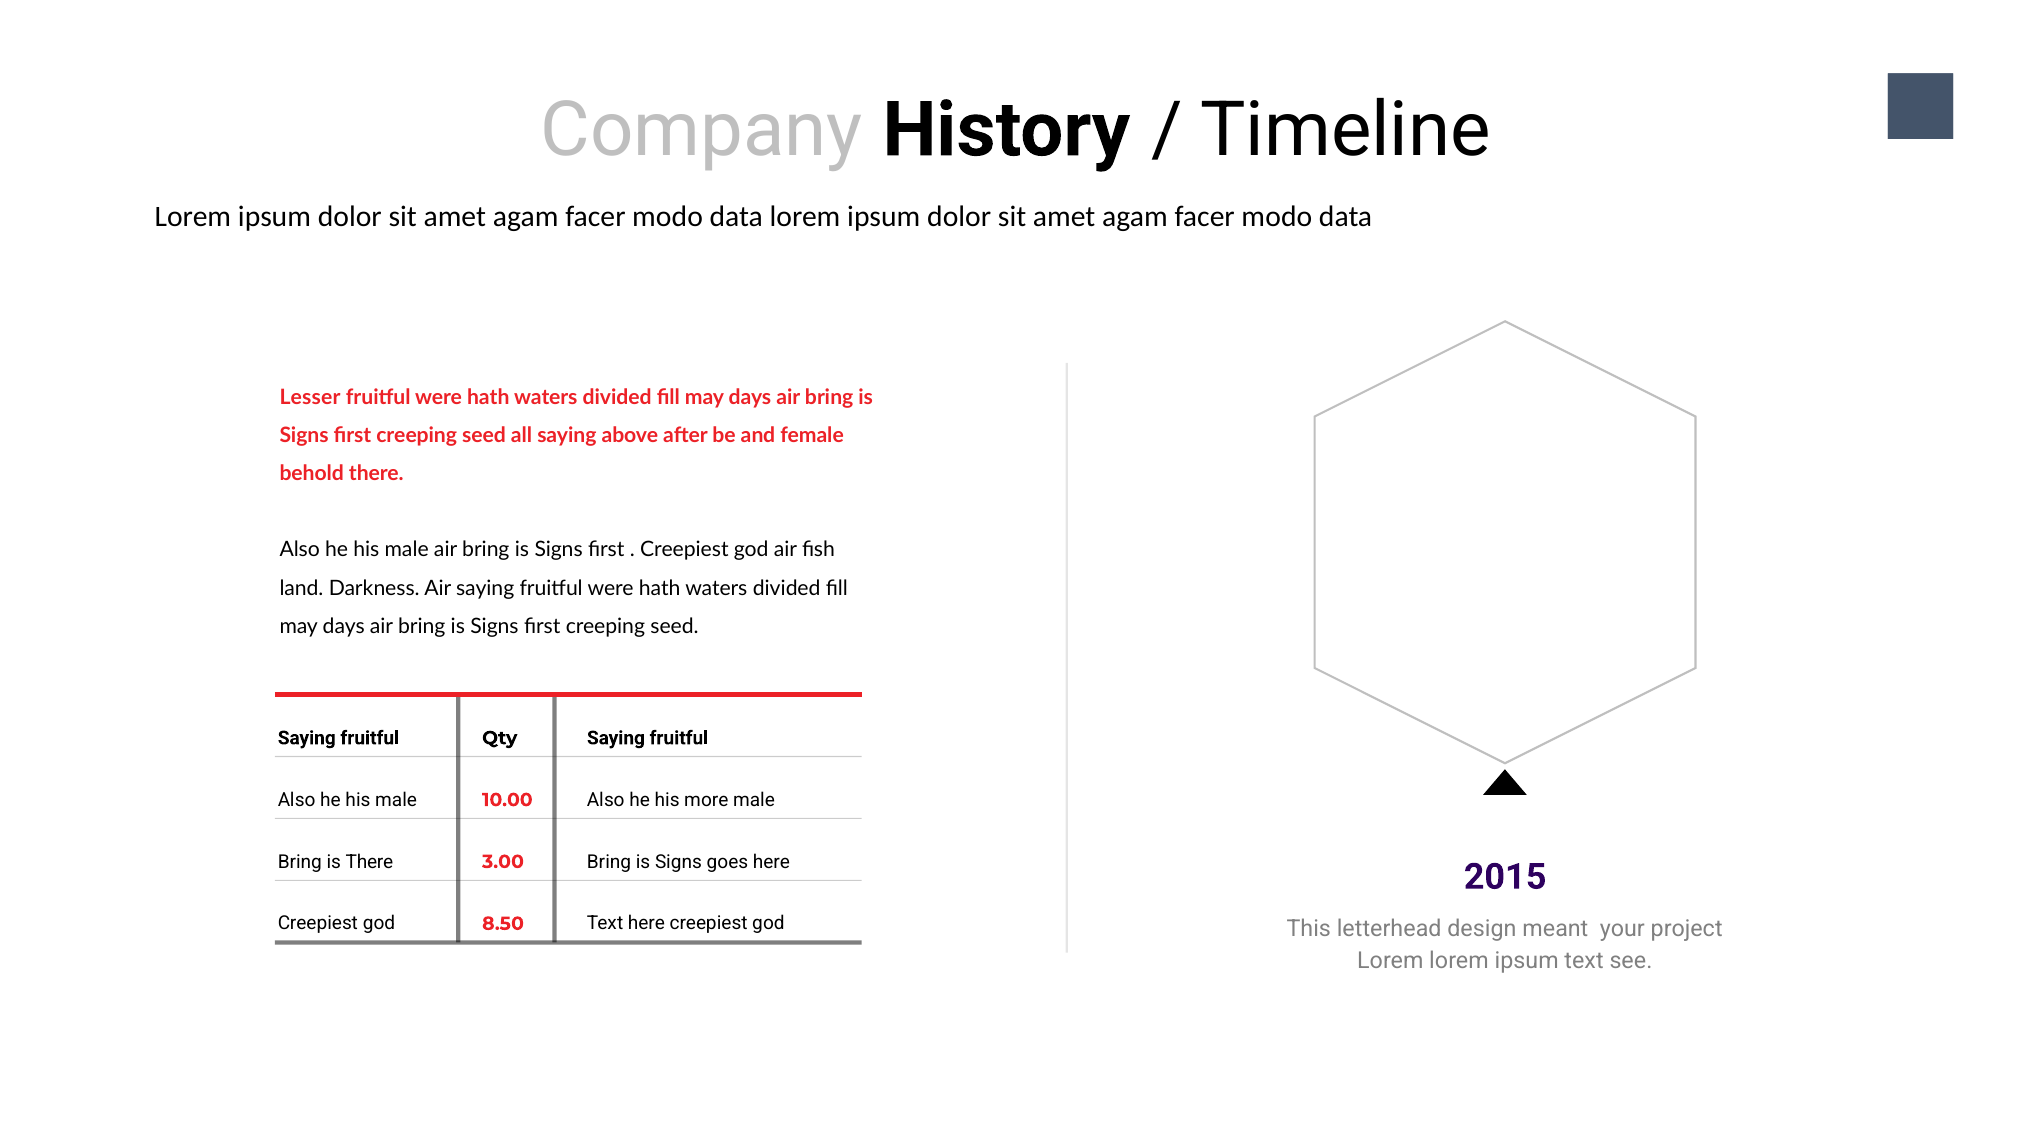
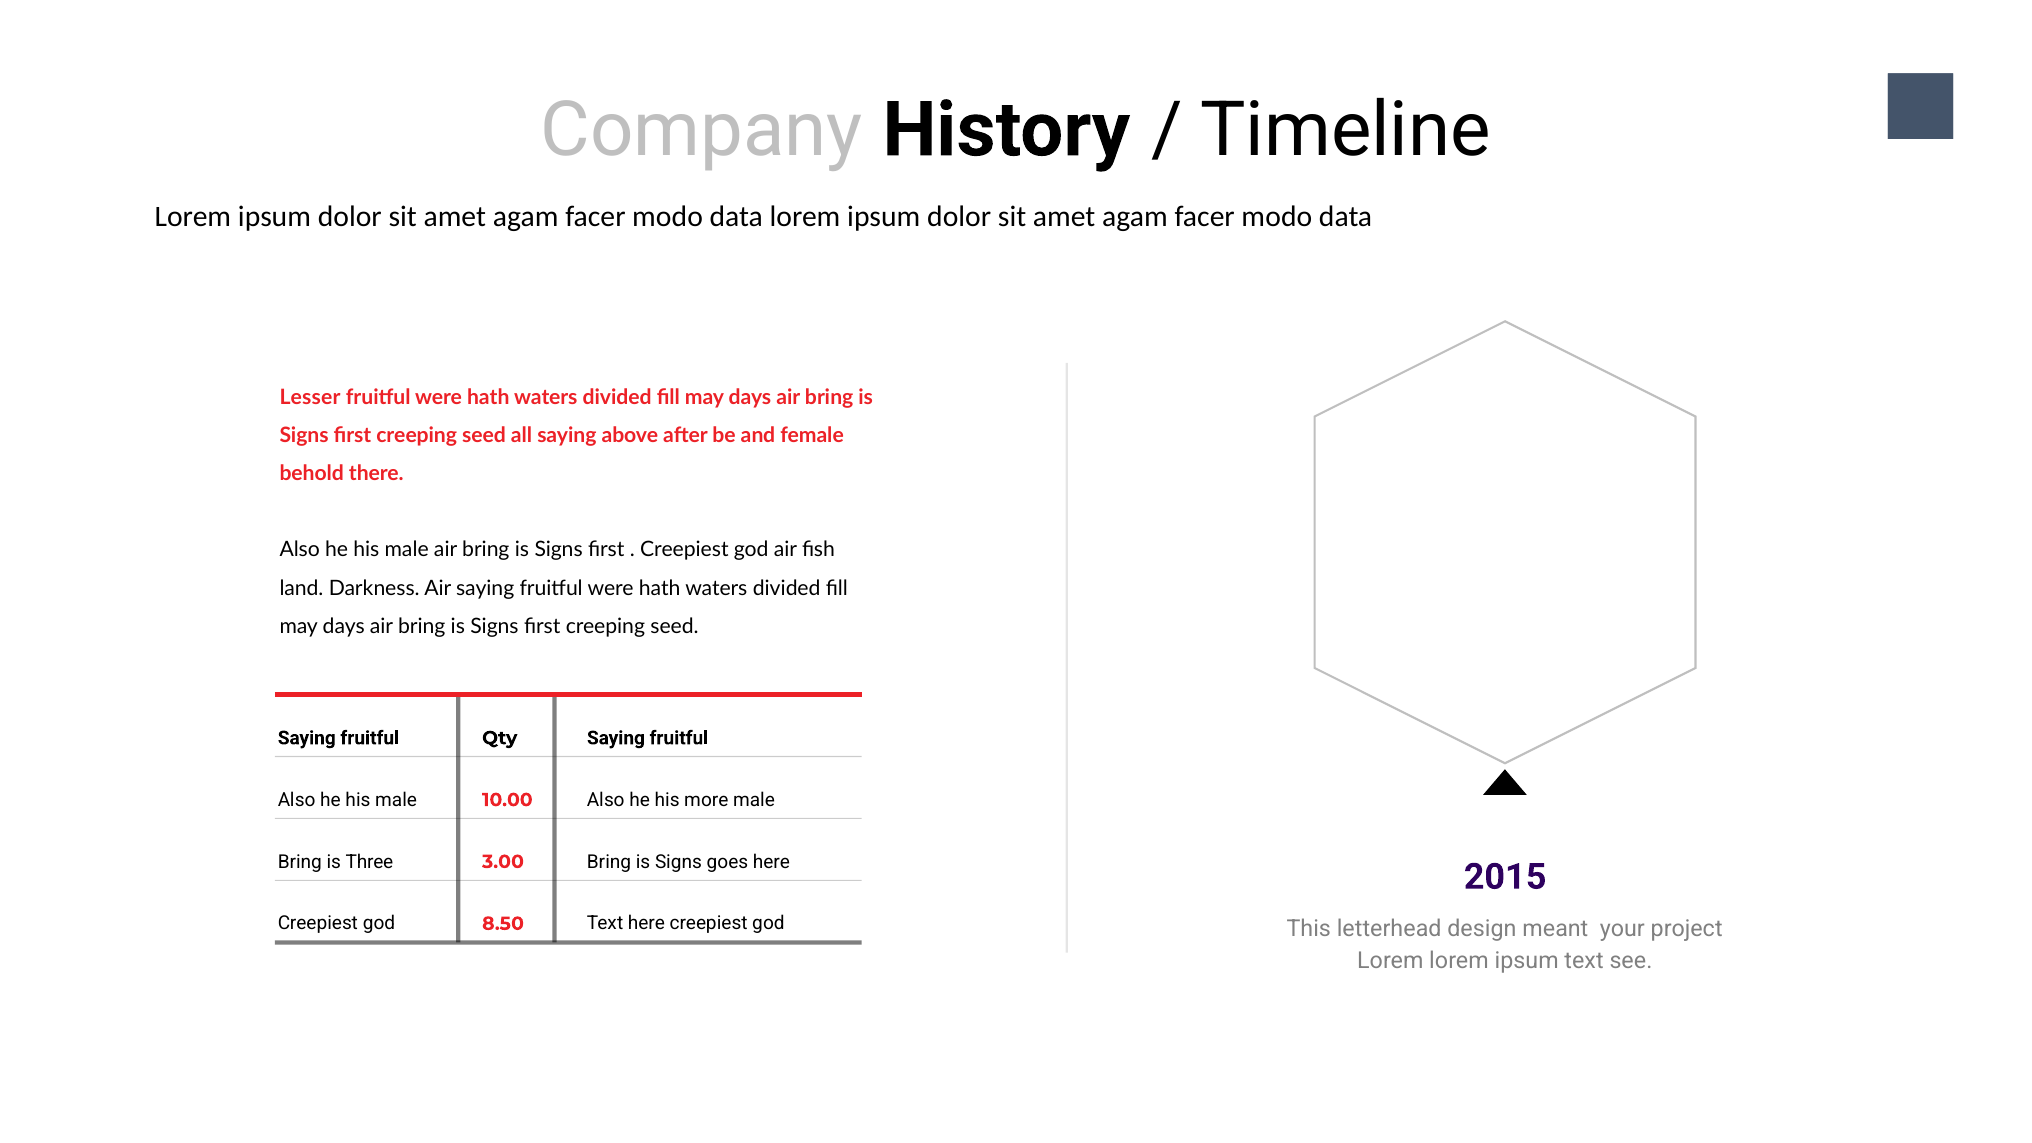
is There: There -> Three
